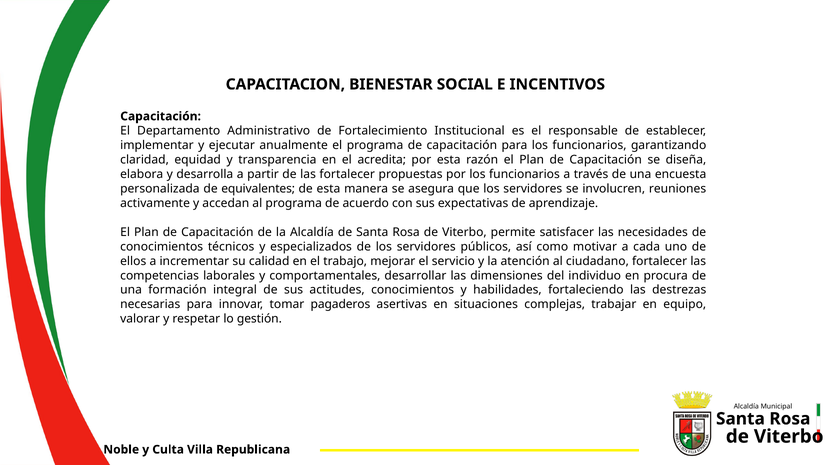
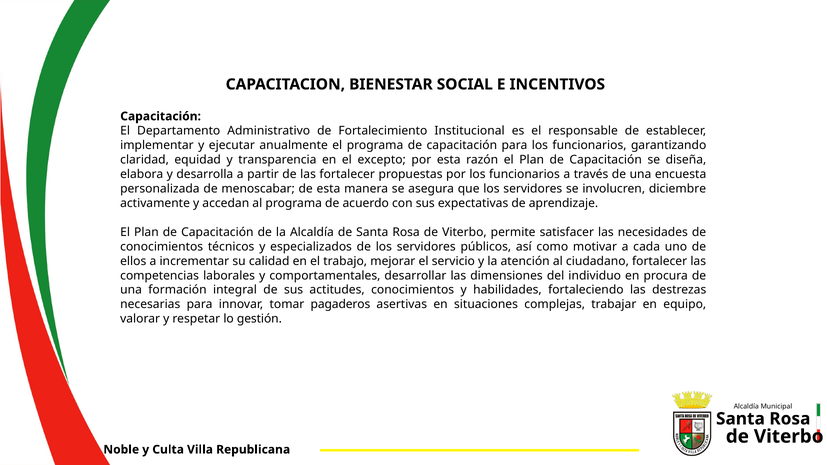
acredita: acredita -> excepto
equivalentes: equivalentes -> menoscabar
reuniones: reuniones -> diciembre
